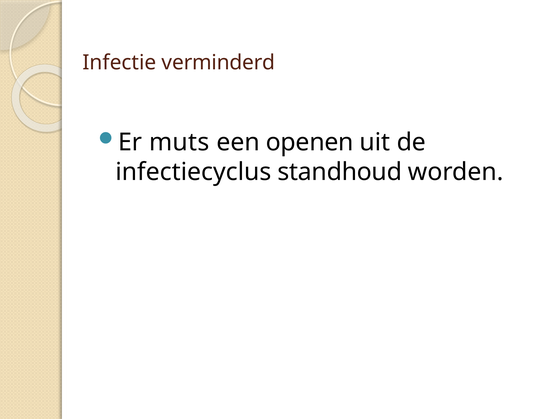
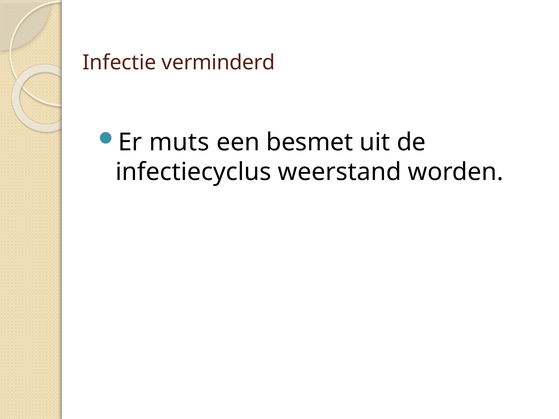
openen: openen -> besmet
standhoud: standhoud -> weerstand
